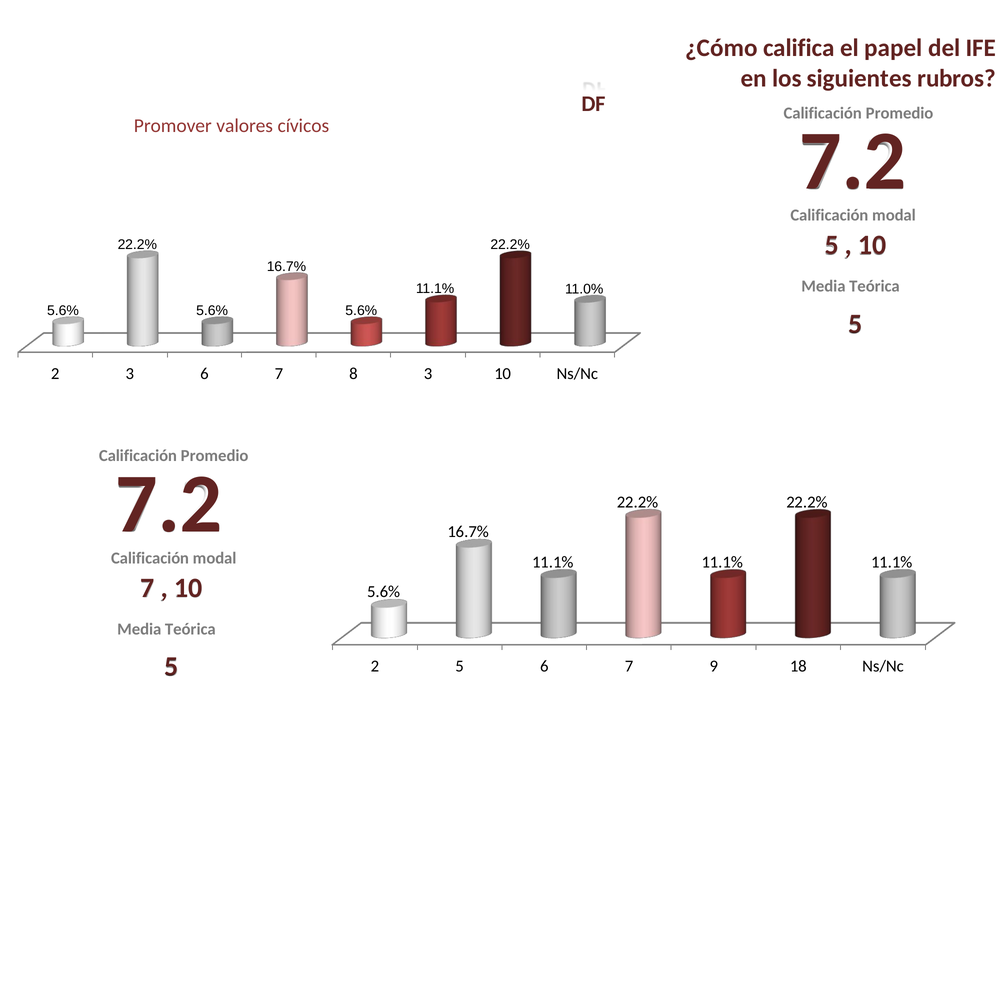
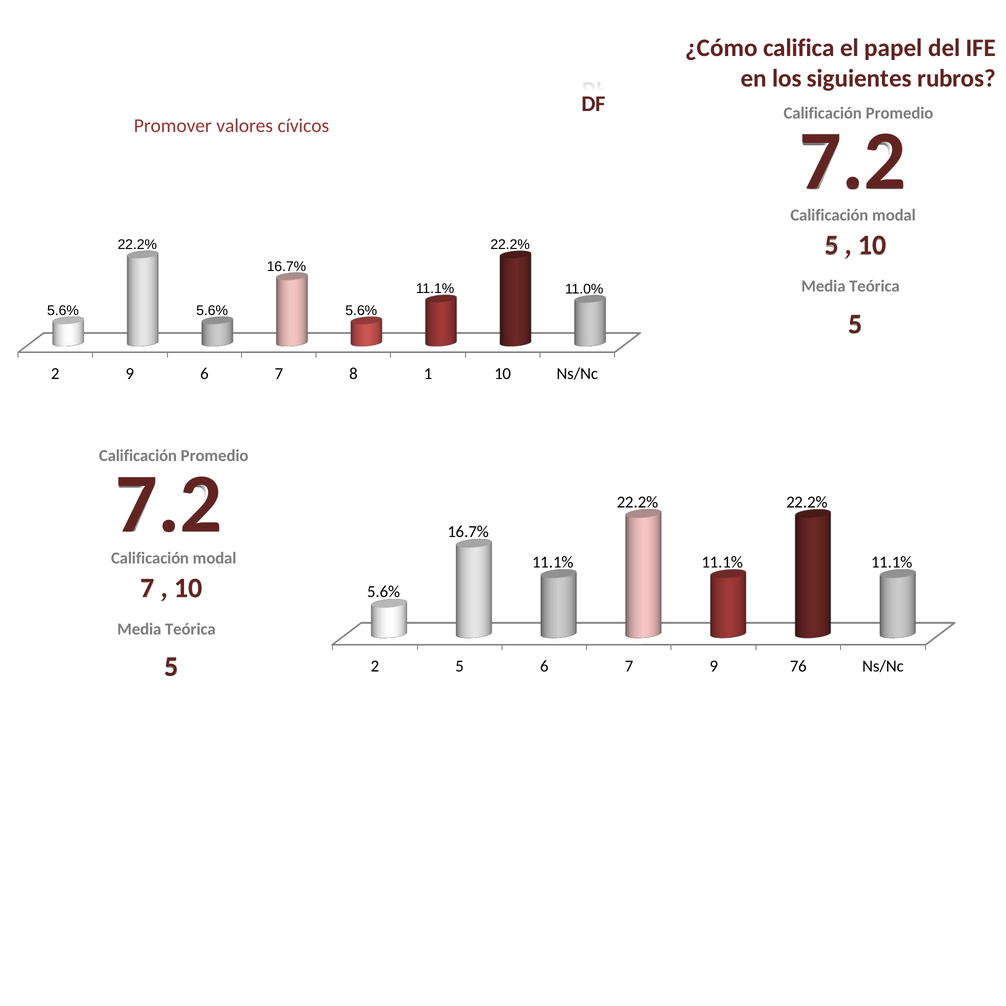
2 3: 3 -> 9
8 3: 3 -> 1
18: 18 -> 76
